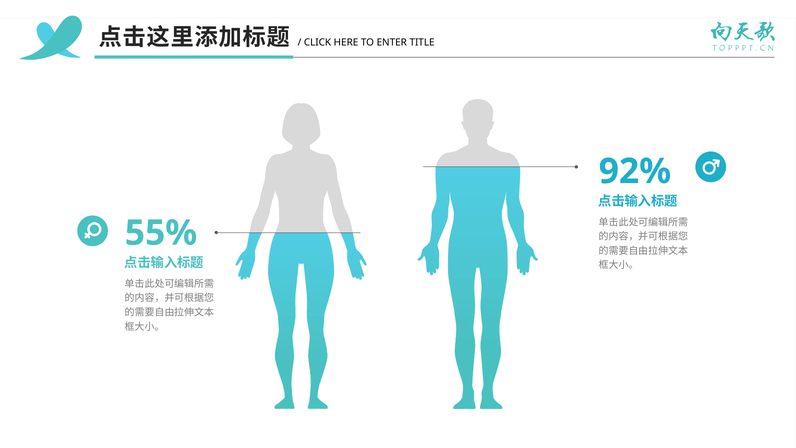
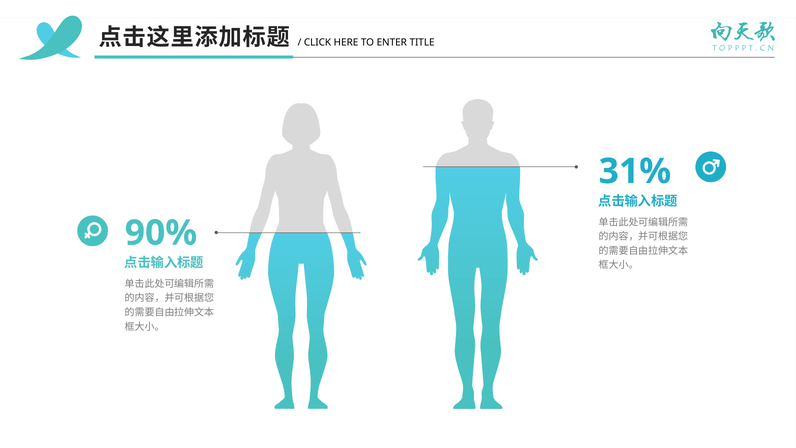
92%: 92% -> 31%
55%: 55% -> 90%
